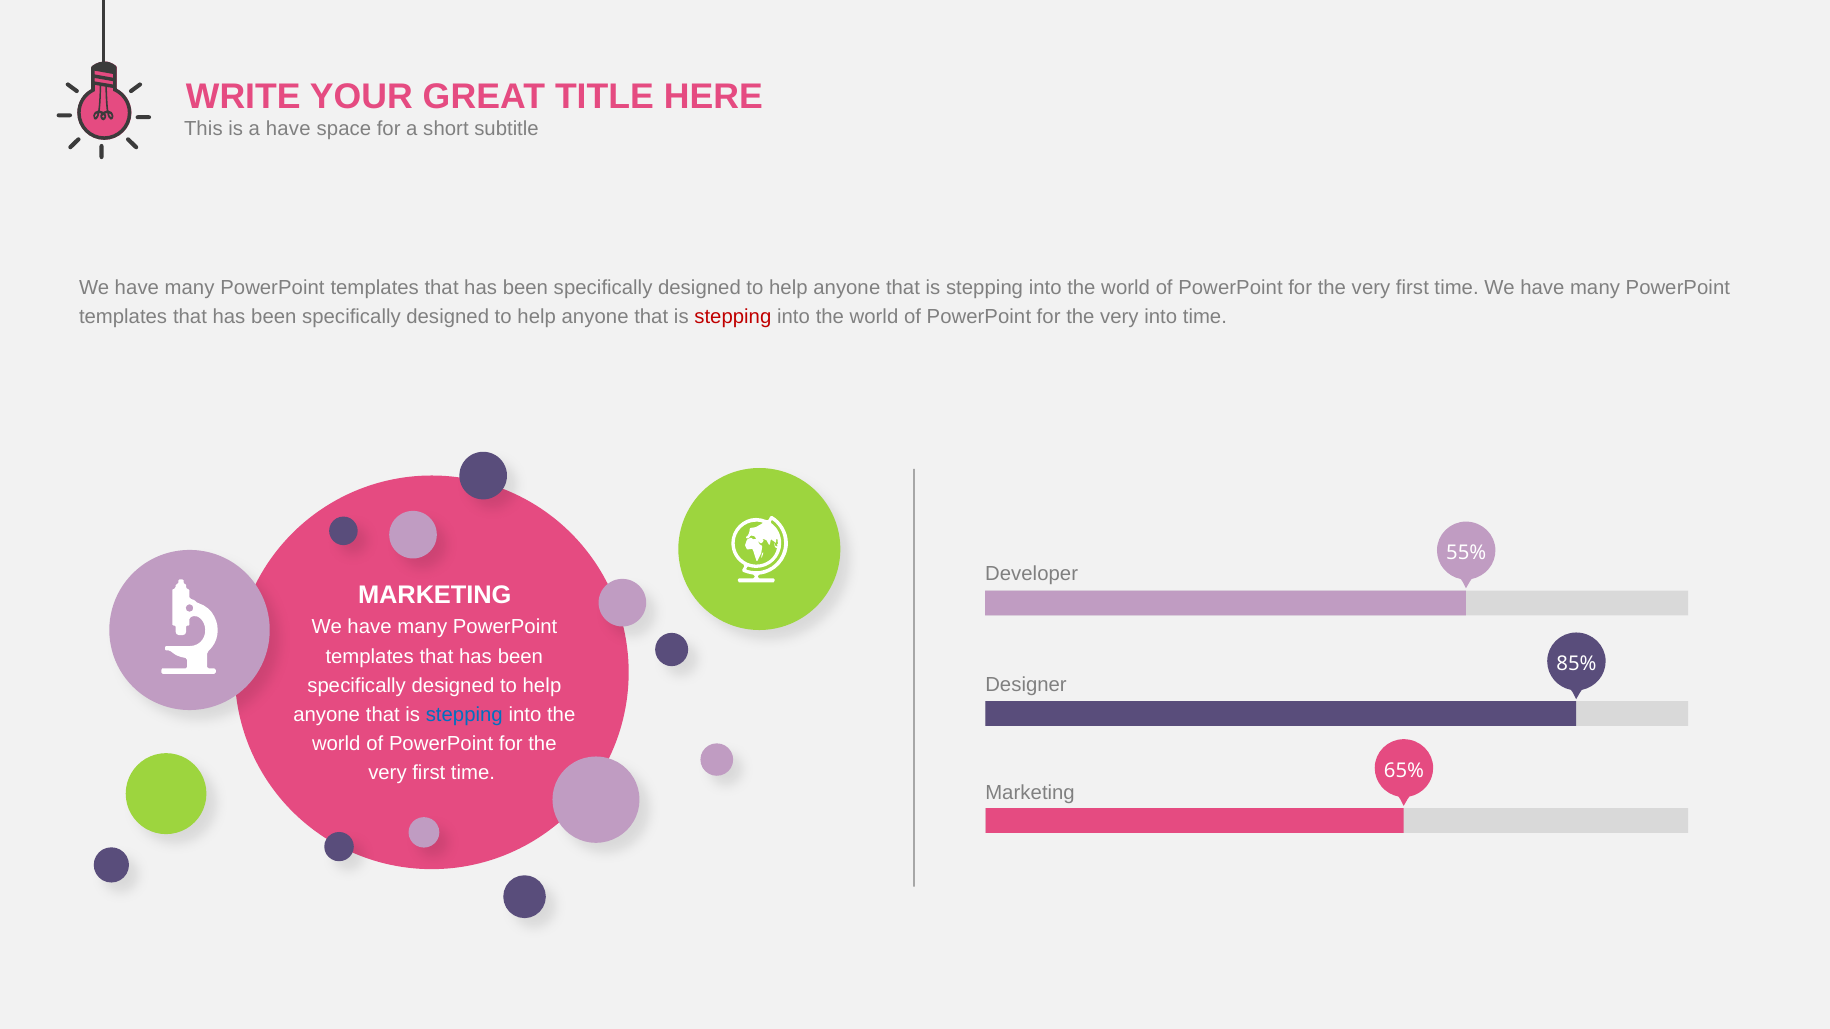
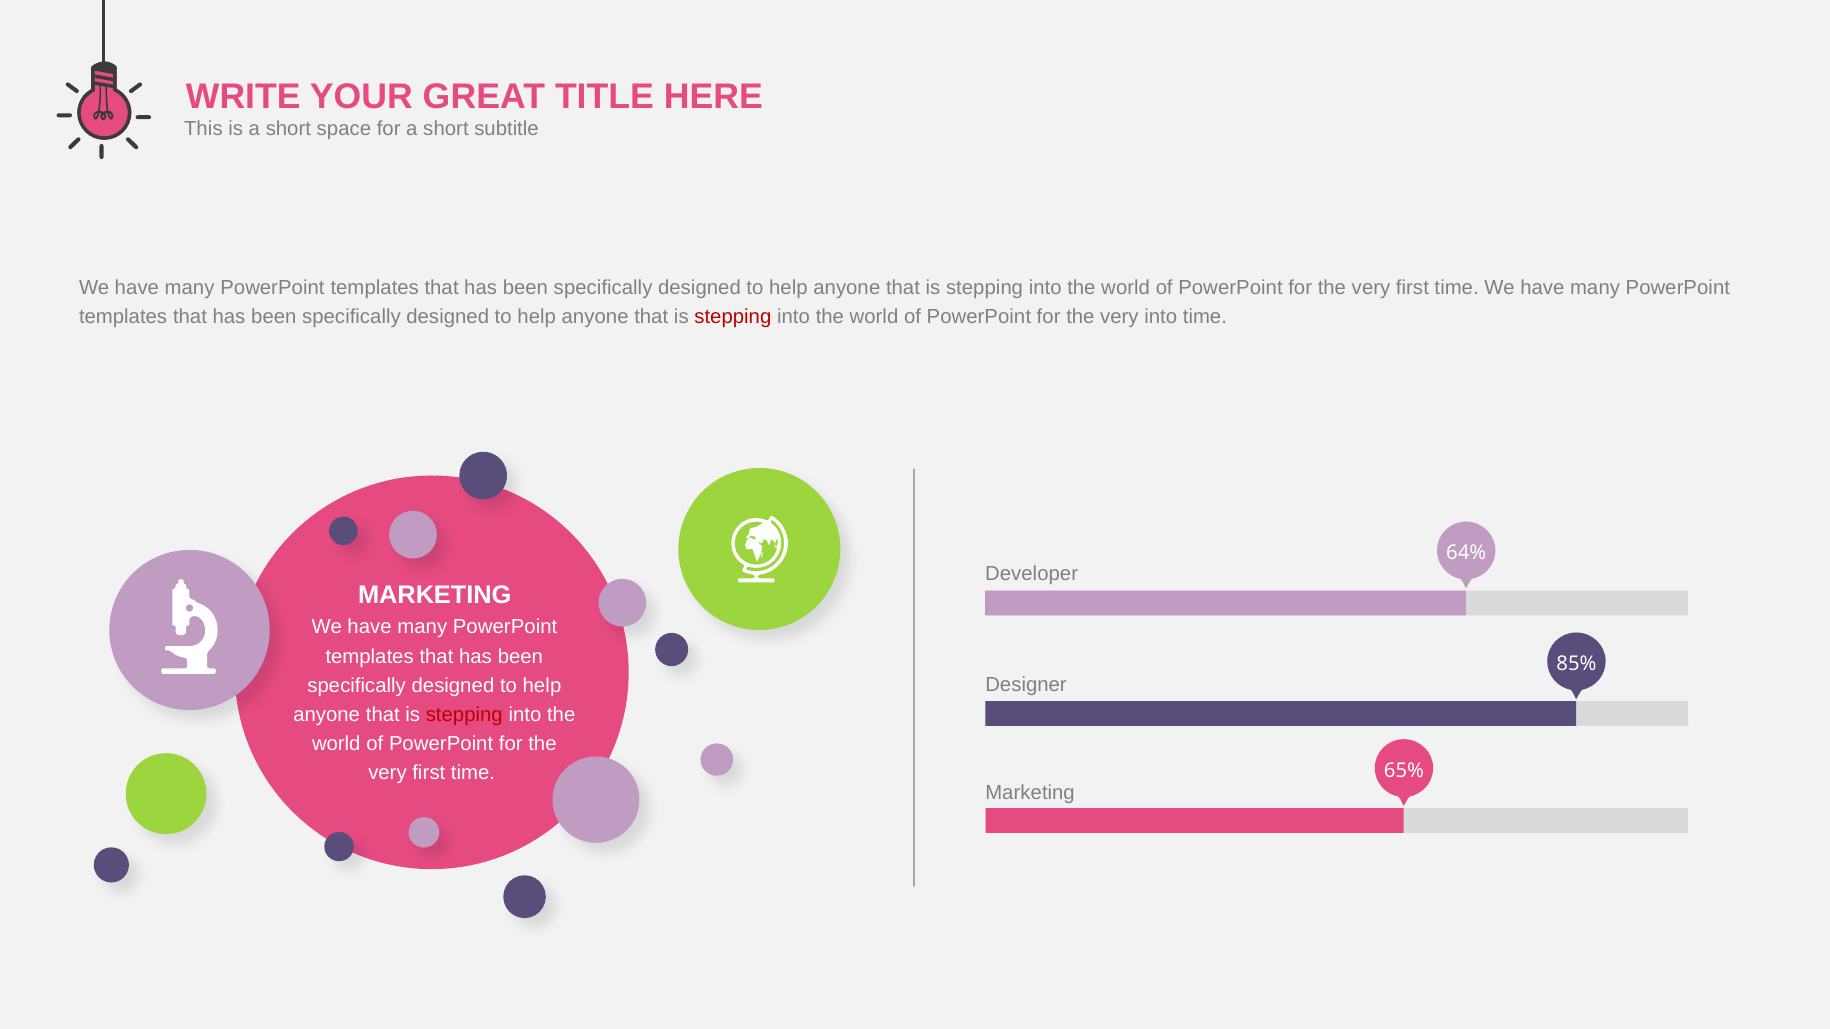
is a have: have -> short
55%: 55% -> 64%
stepping at (464, 715) colour: blue -> red
